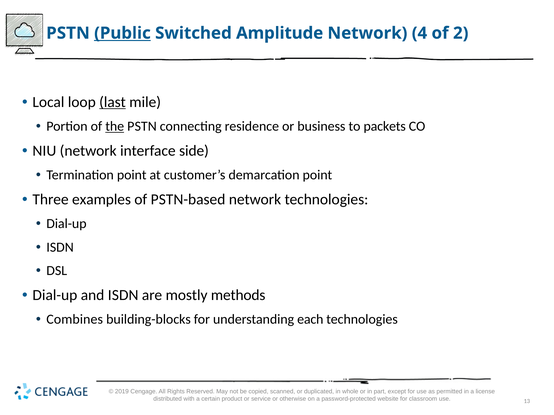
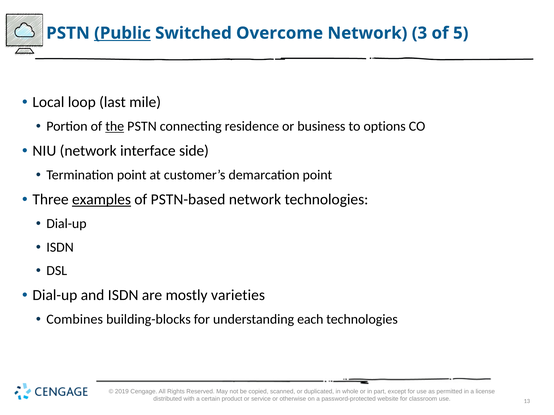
Amplitude: Amplitude -> Overcome
4: 4 -> 3
2: 2 -> 5
last underline: present -> none
packets: packets -> options
examples underline: none -> present
methods: methods -> varieties
